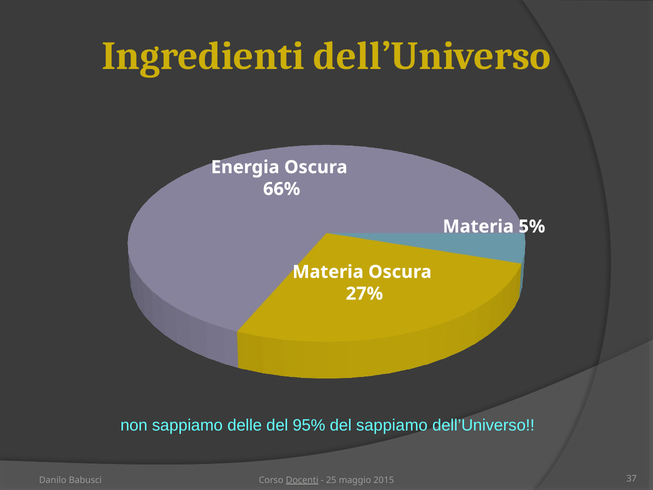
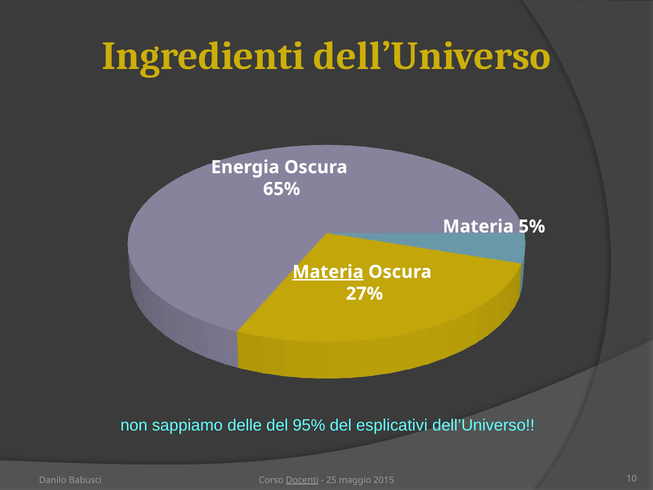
66%: 66% -> 65%
Materia at (328, 272) underline: none -> present
del sappiamo: sappiamo -> esplicativi
37: 37 -> 10
